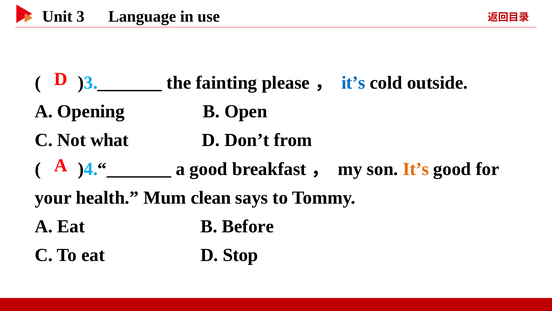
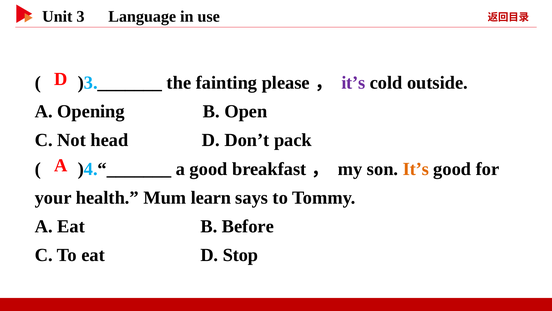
it’s at (353, 83) colour: blue -> purple
what: what -> head
from: from -> pack
clean: clean -> learn
